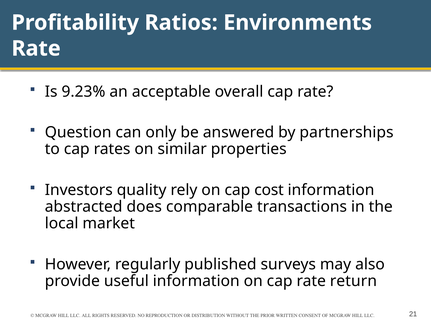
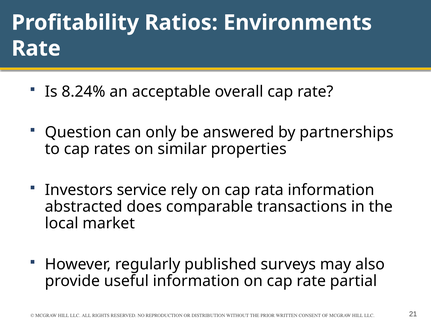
9.23%: 9.23% -> 8.24%
quality: quality -> service
cost: cost -> rata
return: return -> partial
